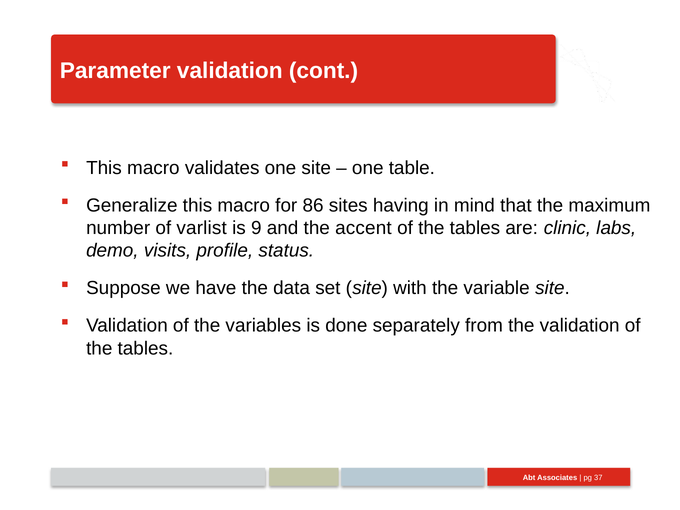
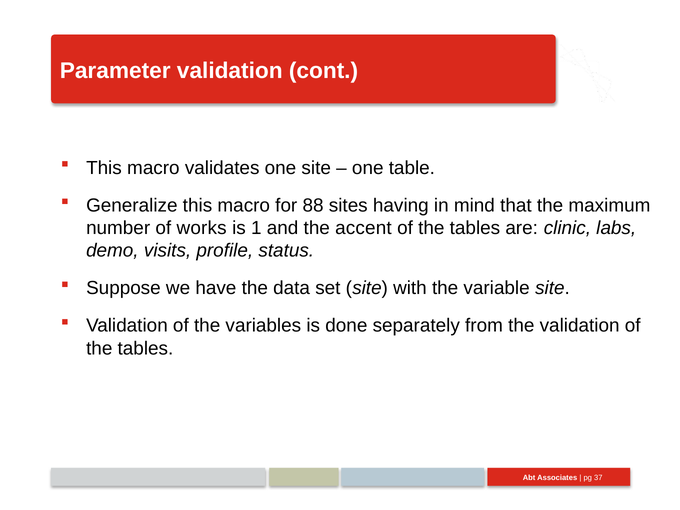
86: 86 -> 88
varlist: varlist -> works
9: 9 -> 1
